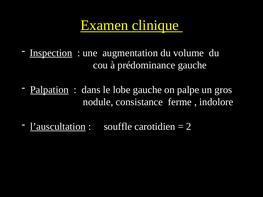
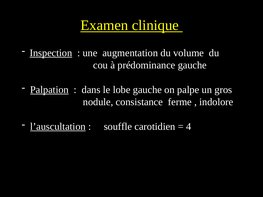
2: 2 -> 4
